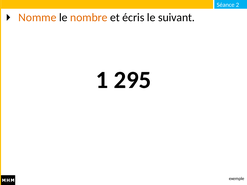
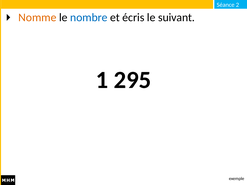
nombre colour: orange -> blue
